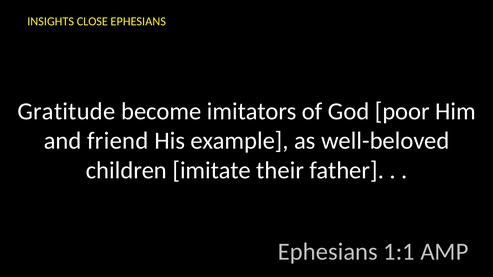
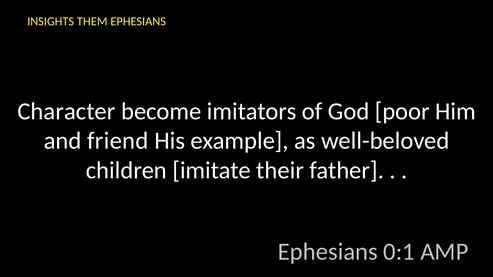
CLOSE: CLOSE -> THEM
Gratitude: Gratitude -> Character
1:1: 1:1 -> 0:1
